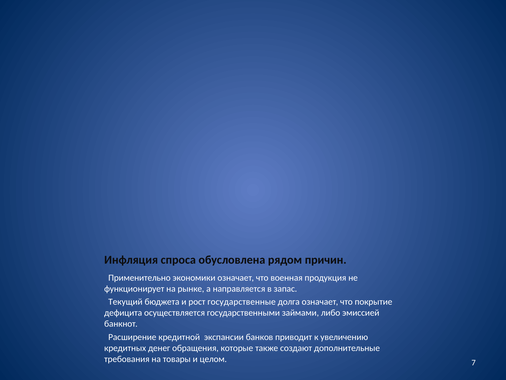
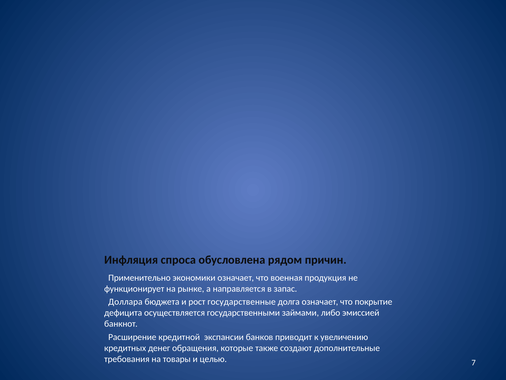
Текущий: Текущий -> Доллара
целом: целом -> целью
